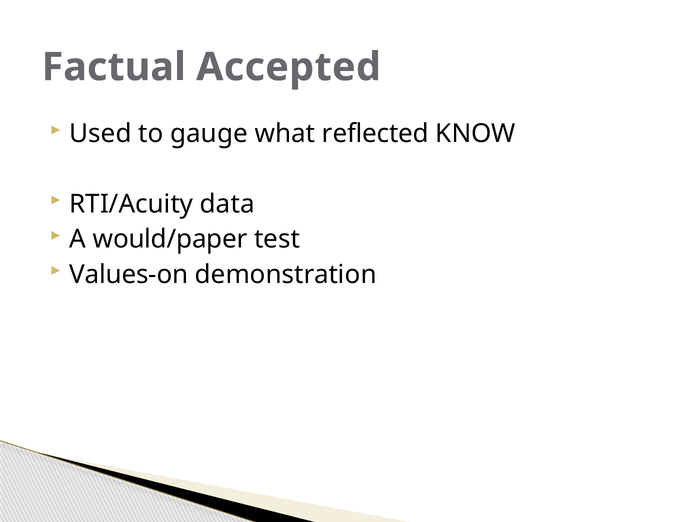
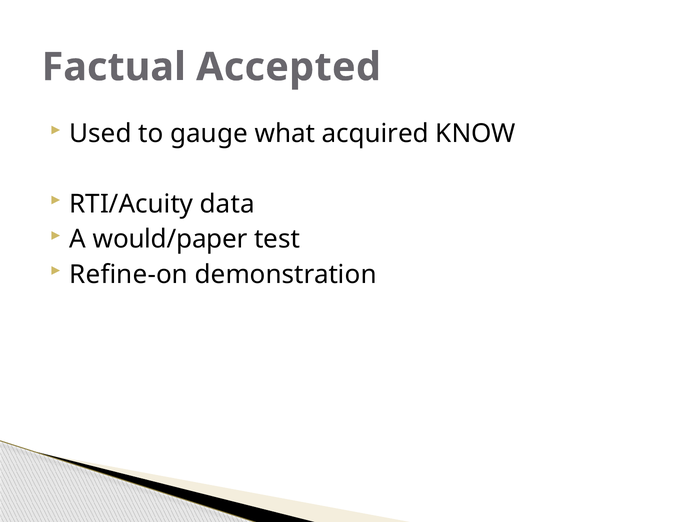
reflected: reflected -> acquired
Values-on: Values-on -> Refine-on
